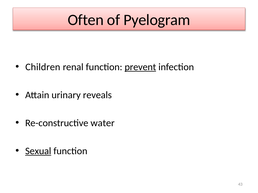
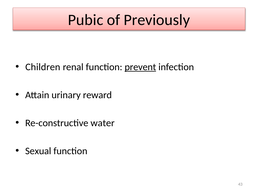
Often: Often -> Pubic
Pyelogram: Pyelogram -> Previously
reveals: reveals -> reward
Sexual underline: present -> none
